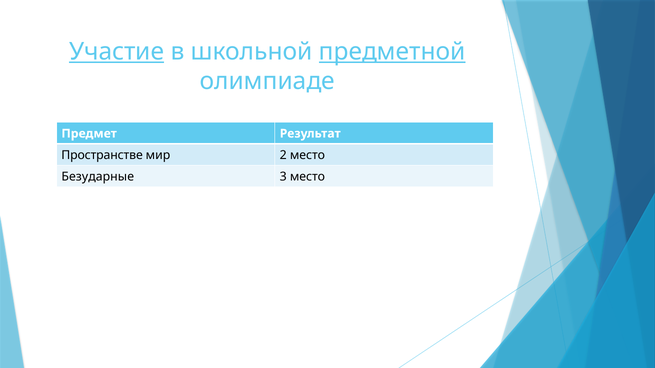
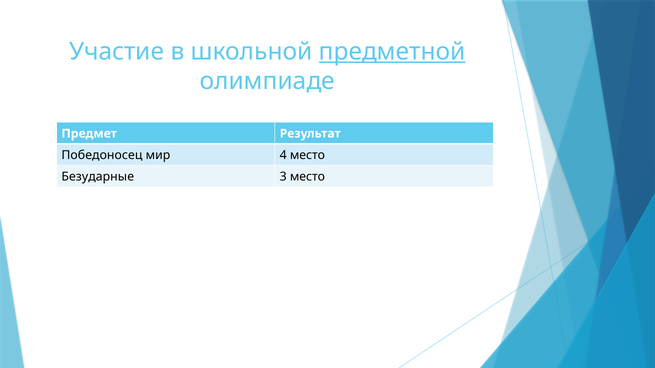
Участие underline: present -> none
Пространстве: Пространстве -> Победоносец
2: 2 -> 4
